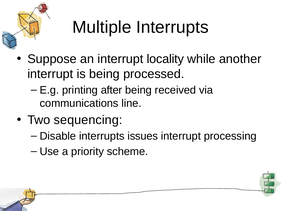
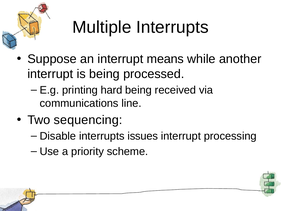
locality: locality -> means
after: after -> hard
